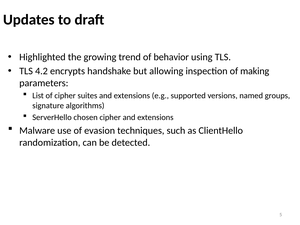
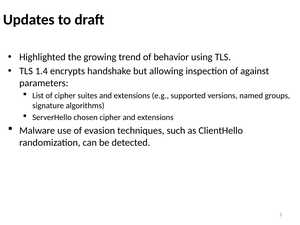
4.2: 4.2 -> 1.4
making: making -> against
